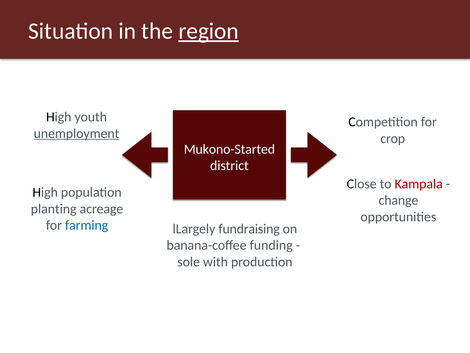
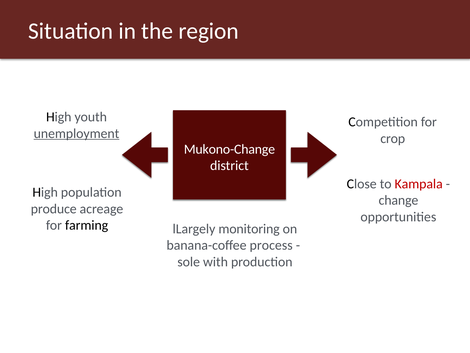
region underline: present -> none
Mukono-Started: Mukono-Started -> Mukono-Change
planting: planting -> produce
farming colour: blue -> black
fundraising: fundraising -> monitoring
funding: funding -> process
